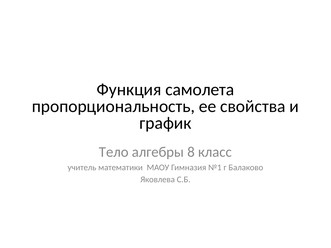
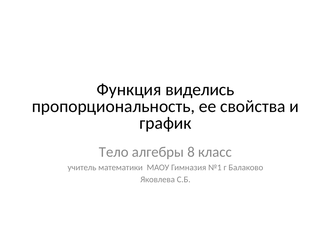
самолета: самолета -> виделись
